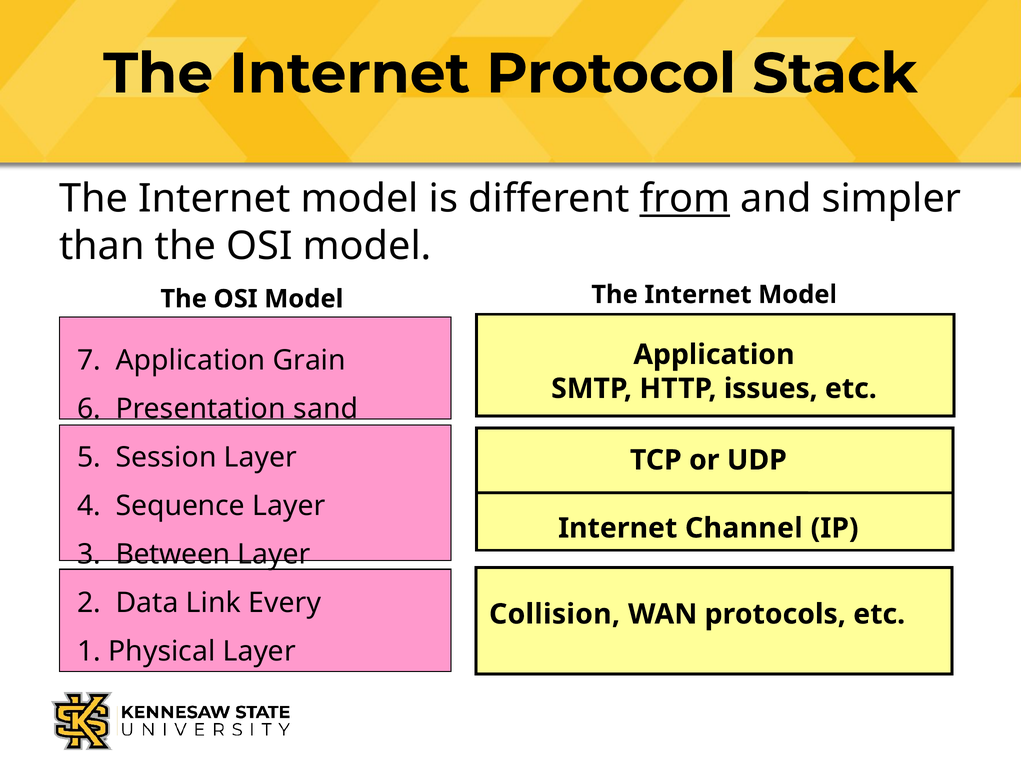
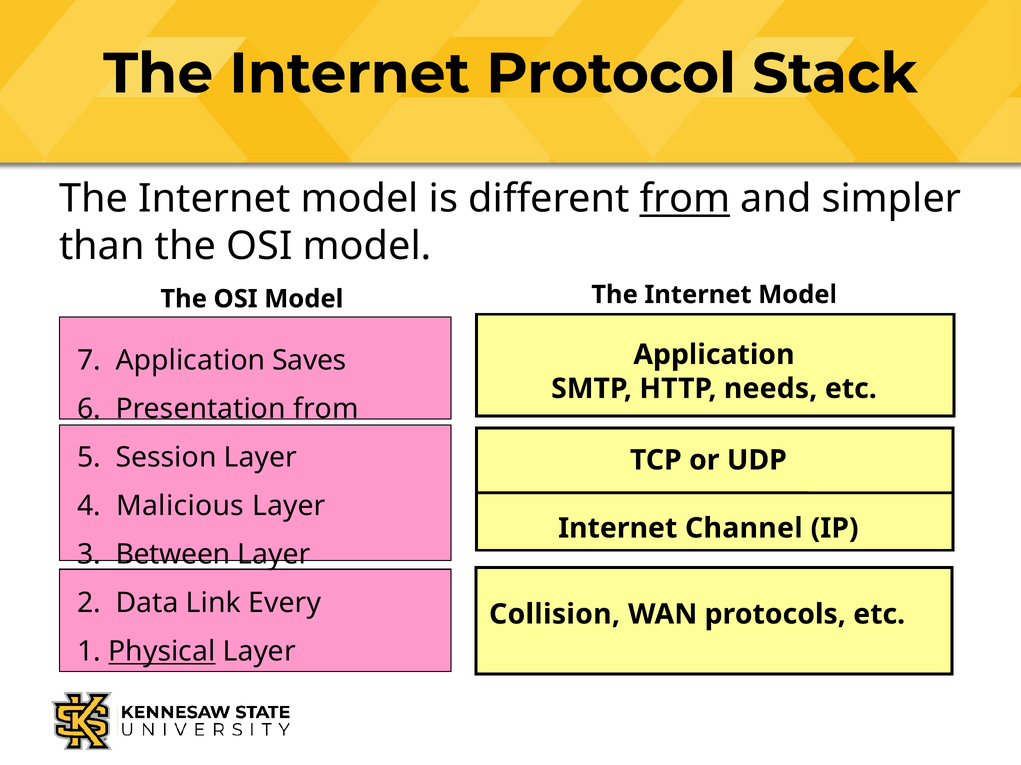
Grain: Grain -> Saves
issues: issues -> needs
Presentation sand: sand -> from
Sequence: Sequence -> Malicious
Physical underline: none -> present
